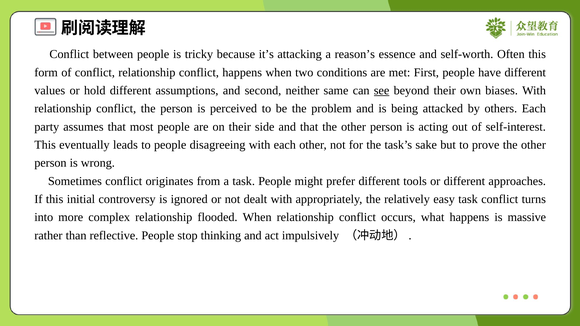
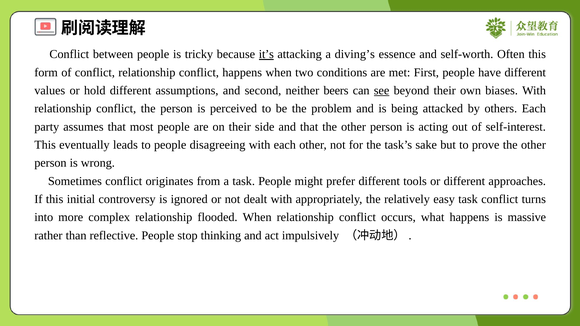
it’s underline: none -> present
reason’s: reason’s -> diving’s
same: same -> beers
